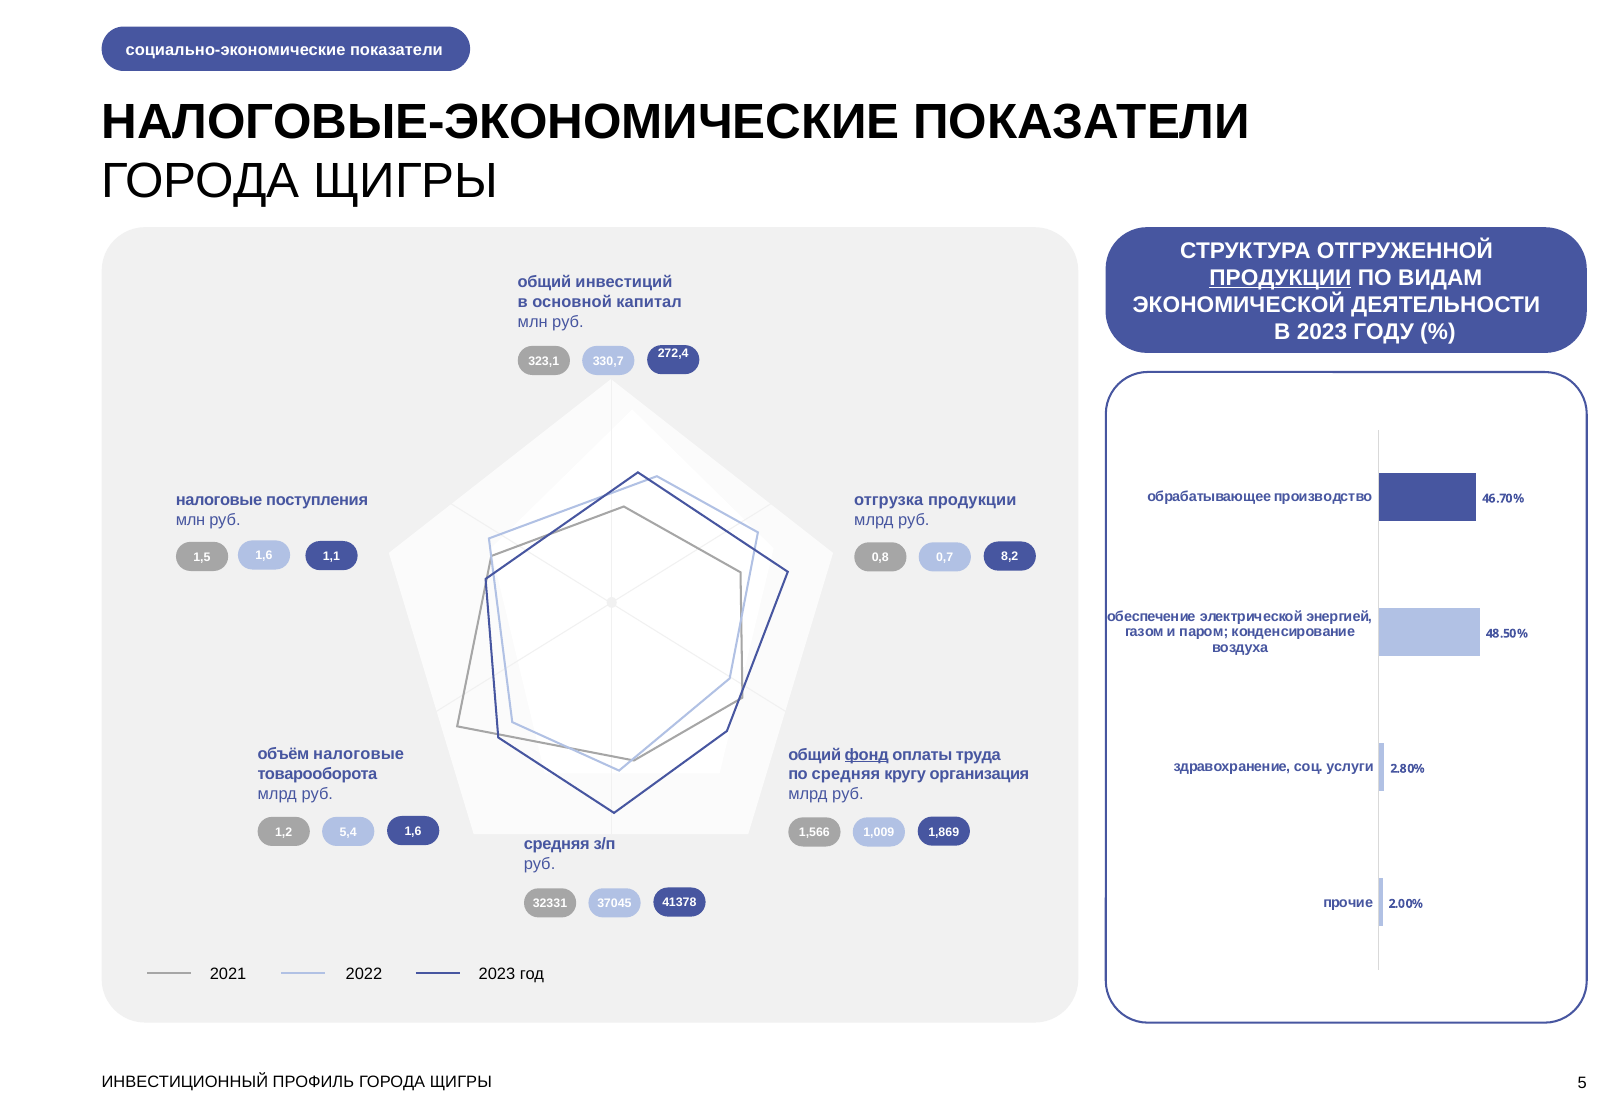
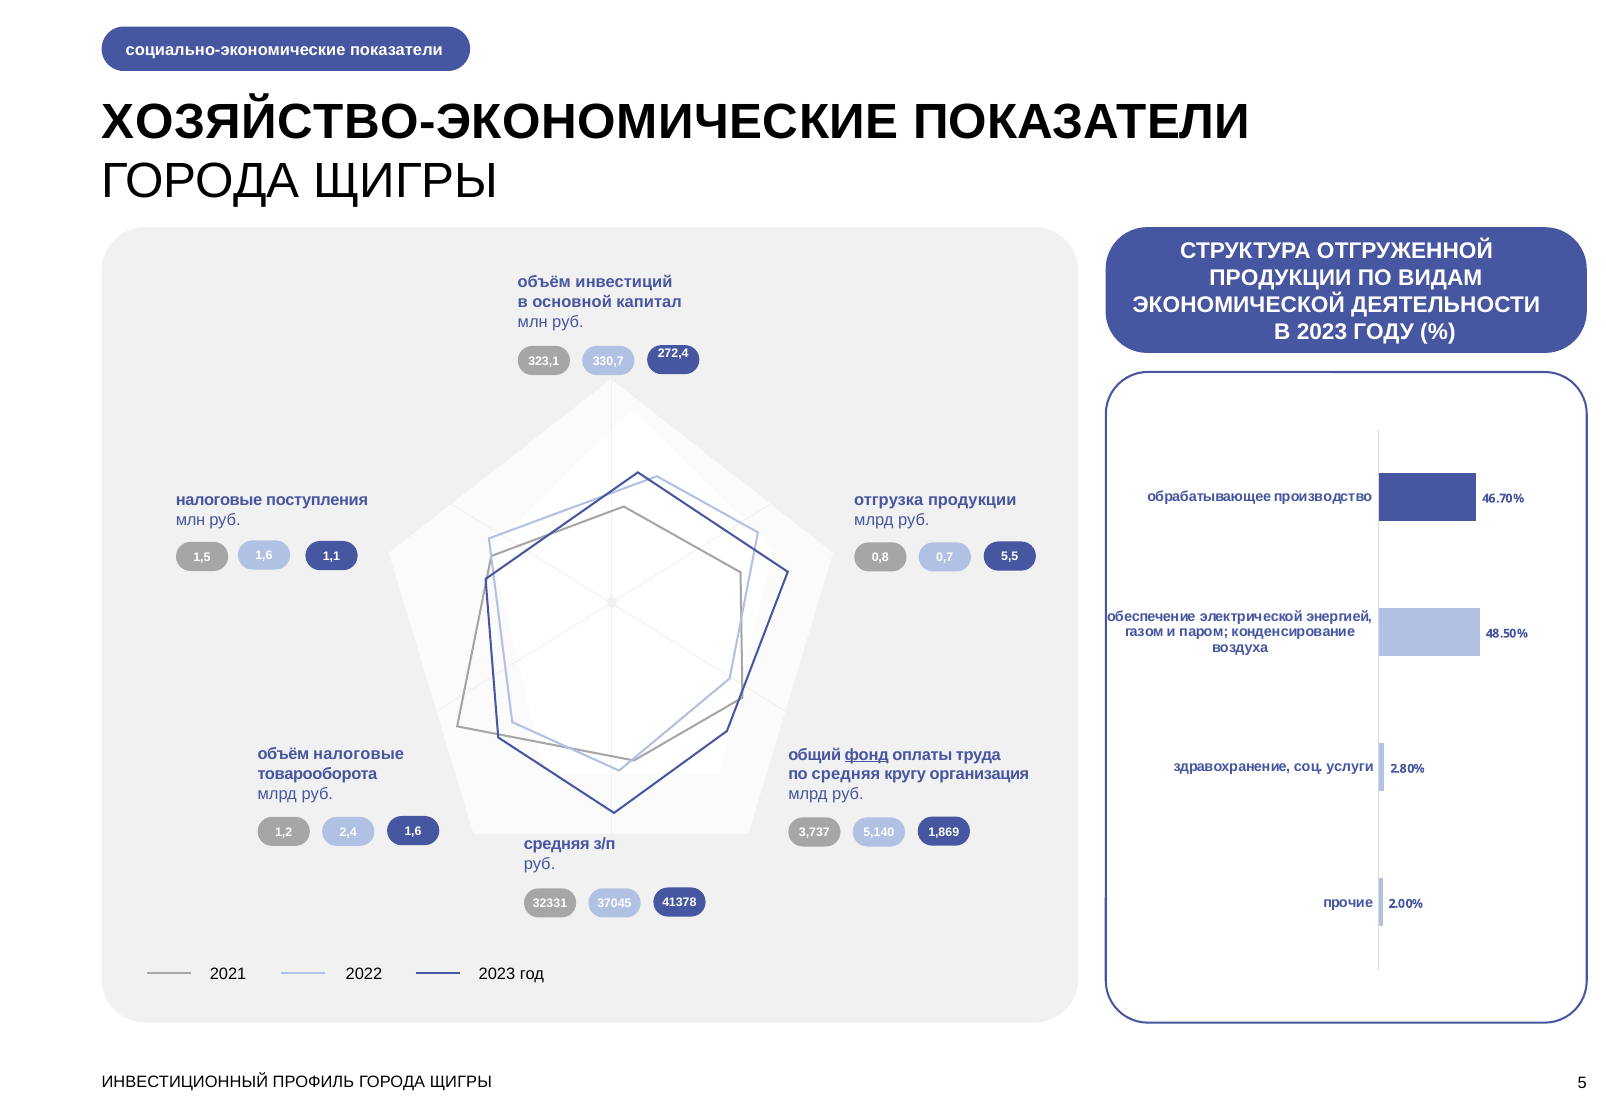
НАЛОГОВЫЕ-ЭКОНОМИЧЕСКИЕ: НАЛОГОВЫЕ-ЭКОНОМИЧЕСКИЕ -> ХОЗЯЙСТВО-ЭКОНОМИЧЕСКИЕ
ПРОДУКЦИИ at (1280, 278) underline: present -> none
общий at (544, 282): общий -> объём
8,2: 8,2 -> 5,5
5,4: 5,4 -> 2,4
1,566: 1,566 -> 3,737
1,009: 1,009 -> 5,140
